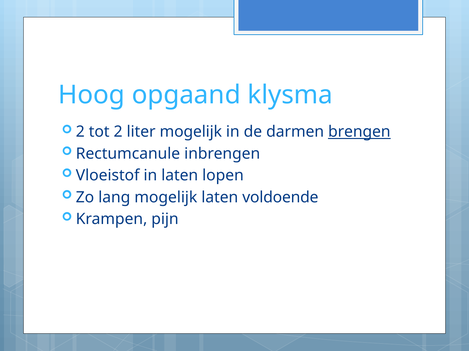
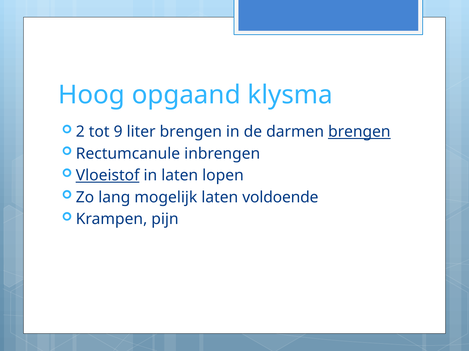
tot 2: 2 -> 9
liter mogelijk: mogelijk -> brengen
Vloeistof underline: none -> present
